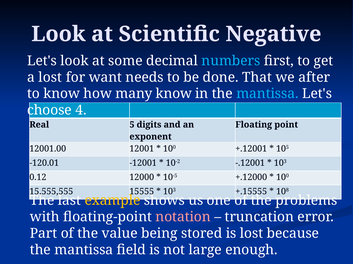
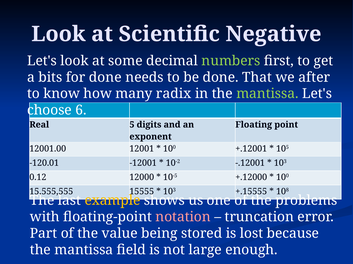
numbers colour: light blue -> light green
a lost: lost -> bits
for want: want -> done
many know: know -> radix
mantissa at (267, 94) colour: light blue -> light green
4: 4 -> 6
